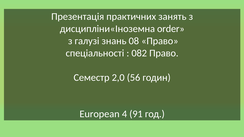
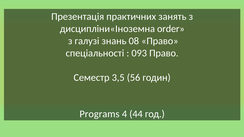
082: 082 -> 093
2,0: 2,0 -> 3,5
European: European -> Programs
91: 91 -> 44
